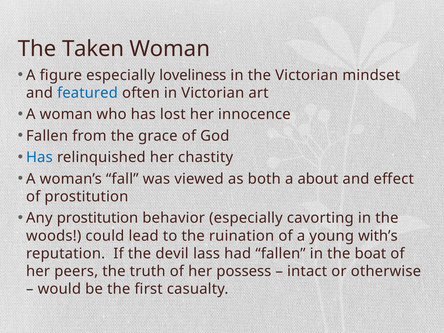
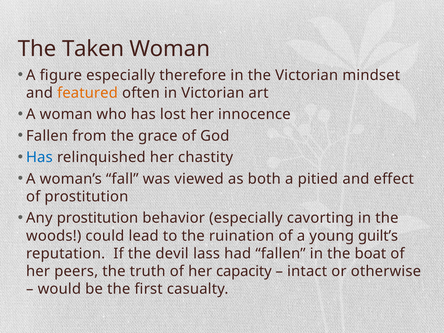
loveliness: loveliness -> therefore
featured colour: blue -> orange
about: about -> pitied
with’s: with’s -> guilt’s
possess: possess -> capacity
